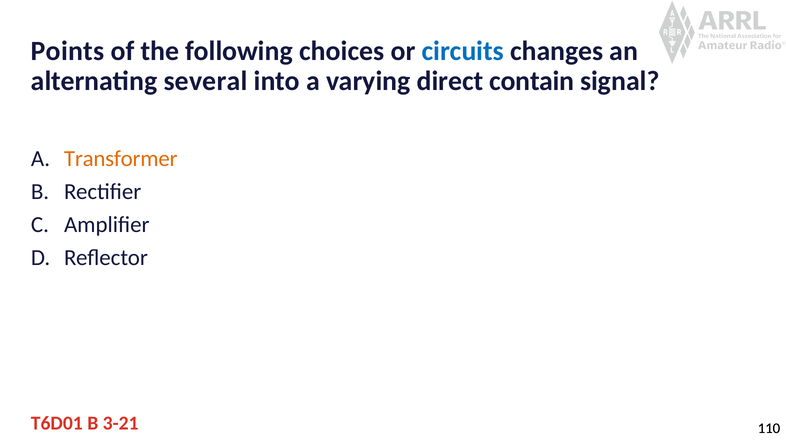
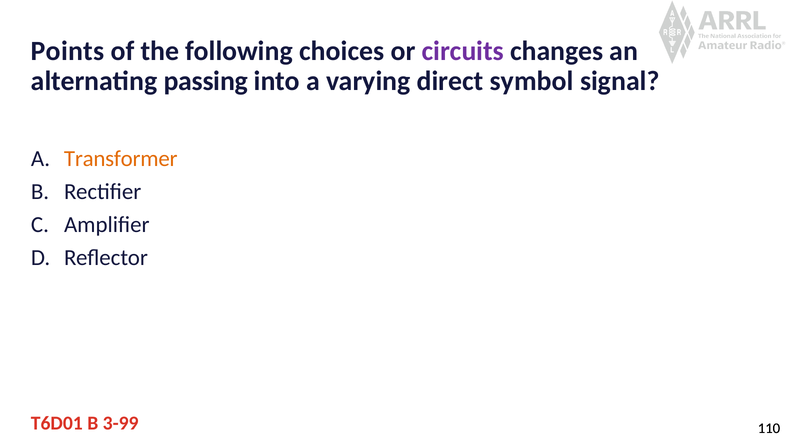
circuits colour: blue -> purple
several: several -> passing
contain: contain -> symbol
3-21: 3-21 -> 3-99
